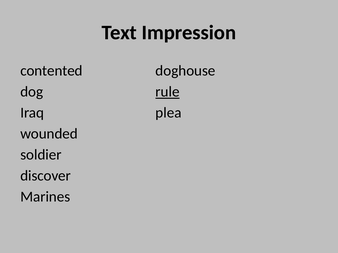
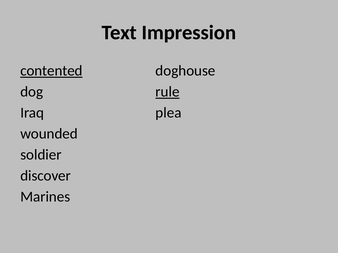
contented underline: none -> present
